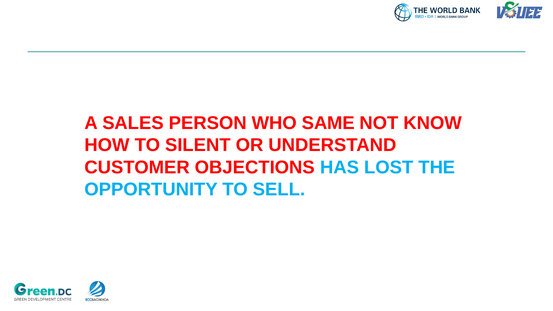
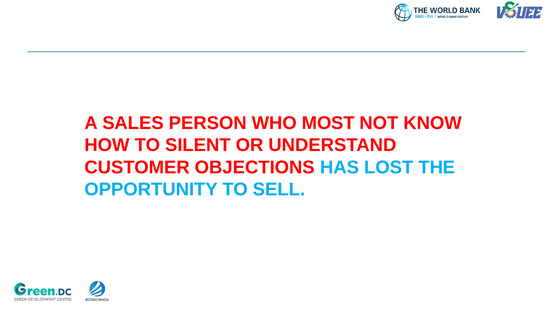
SAME: SAME -> MOST
